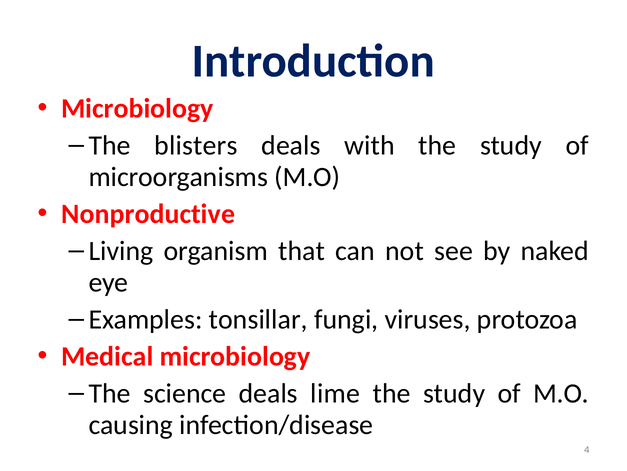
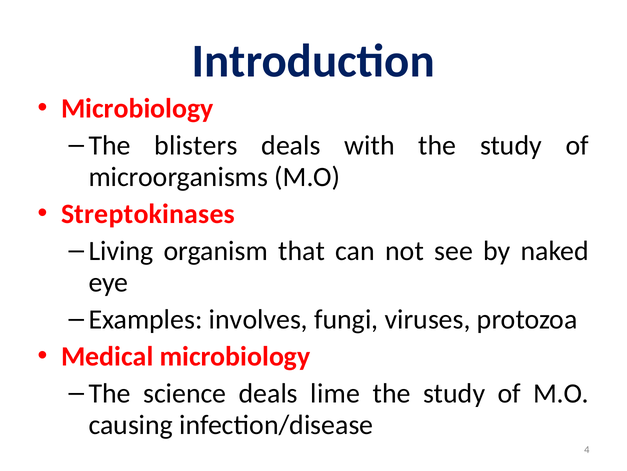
Nonproductive: Nonproductive -> Streptokinases
tonsillar: tonsillar -> involves
